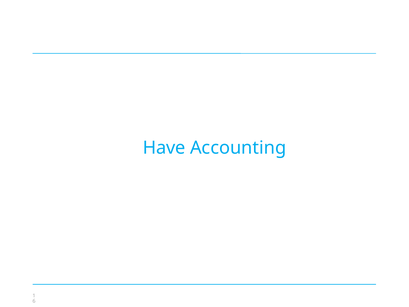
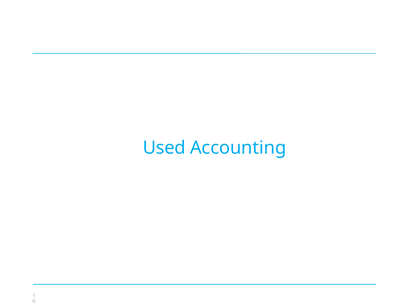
Have: Have -> Used
